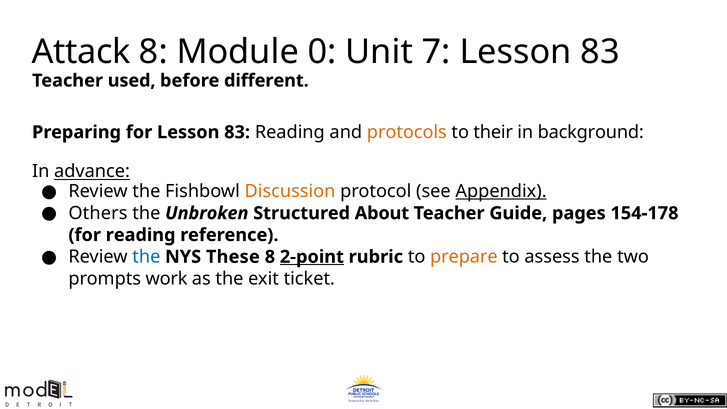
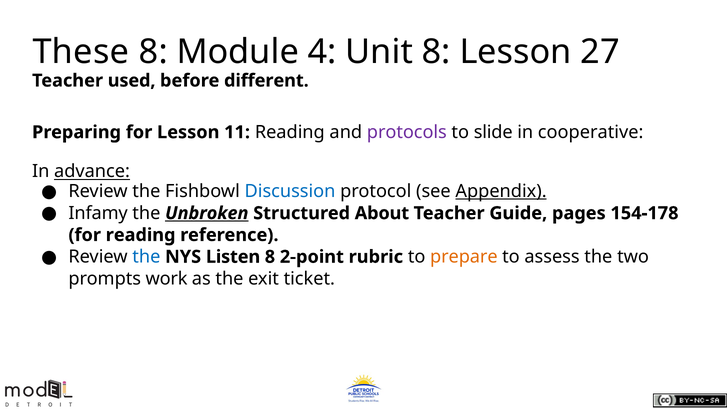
Attack: Attack -> These
0: 0 -> 4
Unit 7: 7 -> 8
83 at (600, 52): 83 -> 27
for Lesson 83: 83 -> 11
protocols colour: orange -> purple
their: their -> slide
background: background -> cooperative
Discussion colour: orange -> blue
Others: Others -> Infamy
Unbroken underline: none -> present
These: These -> Listen
2-point underline: present -> none
